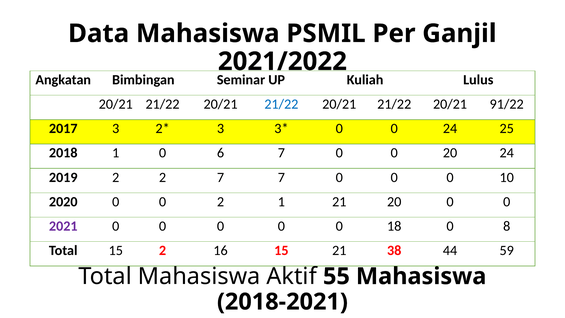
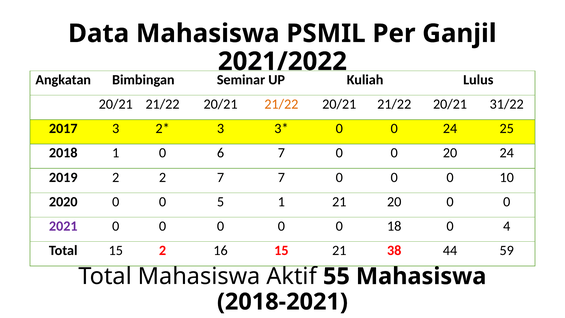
21/22 at (281, 104) colour: blue -> orange
91/22: 91/22 -> 31/22
0 2: 2 -> 5
8: 8 -> 4
